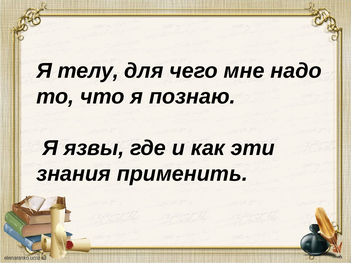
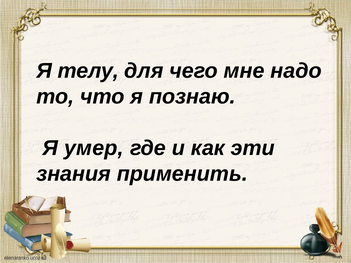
язвы: язвы -> умер
